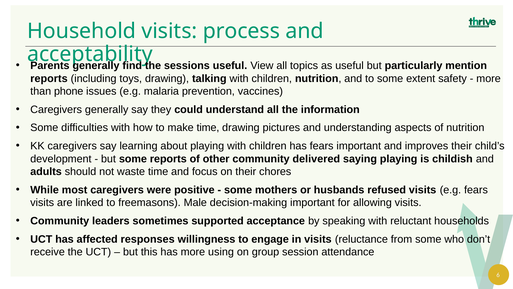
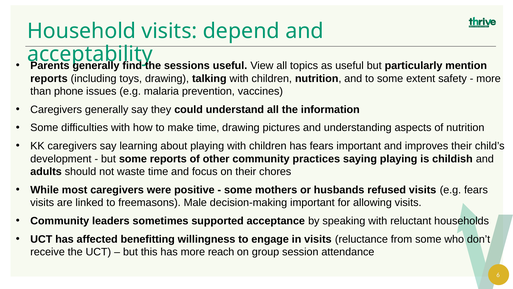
process: process -> depend
delivered: delivered -> practices
responses: responses -> benefitting
using: using -> reach
